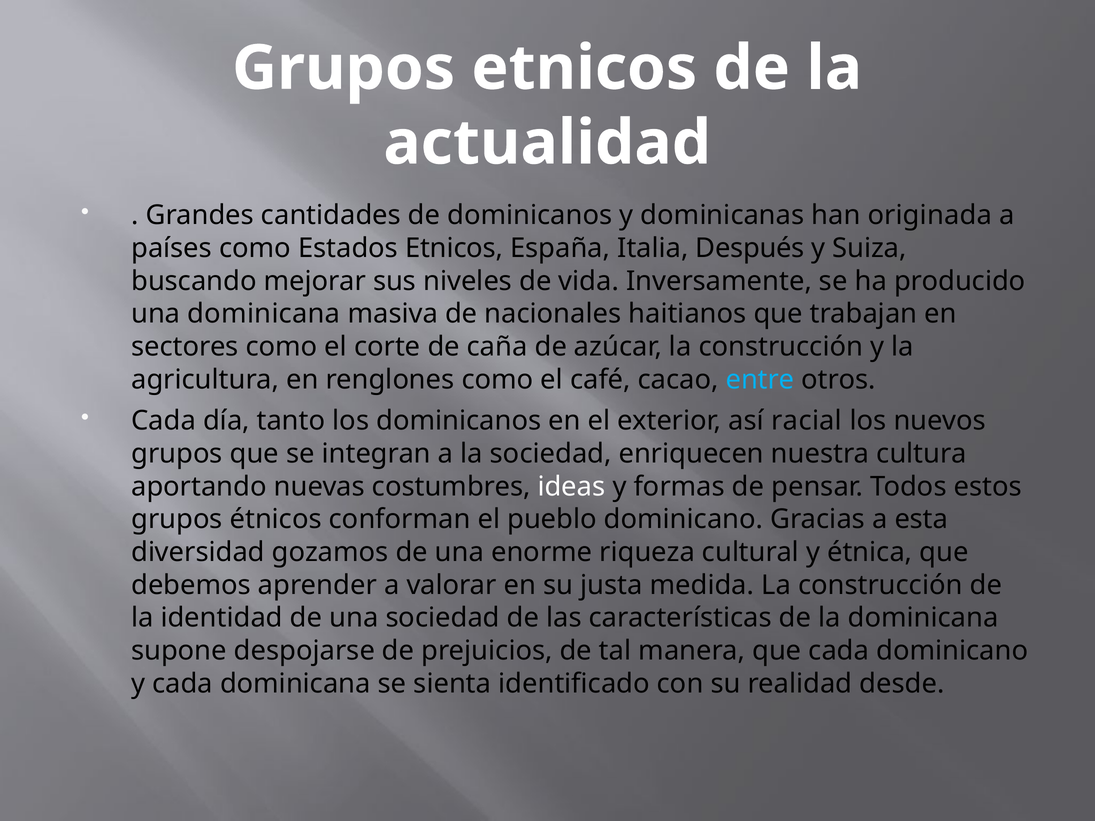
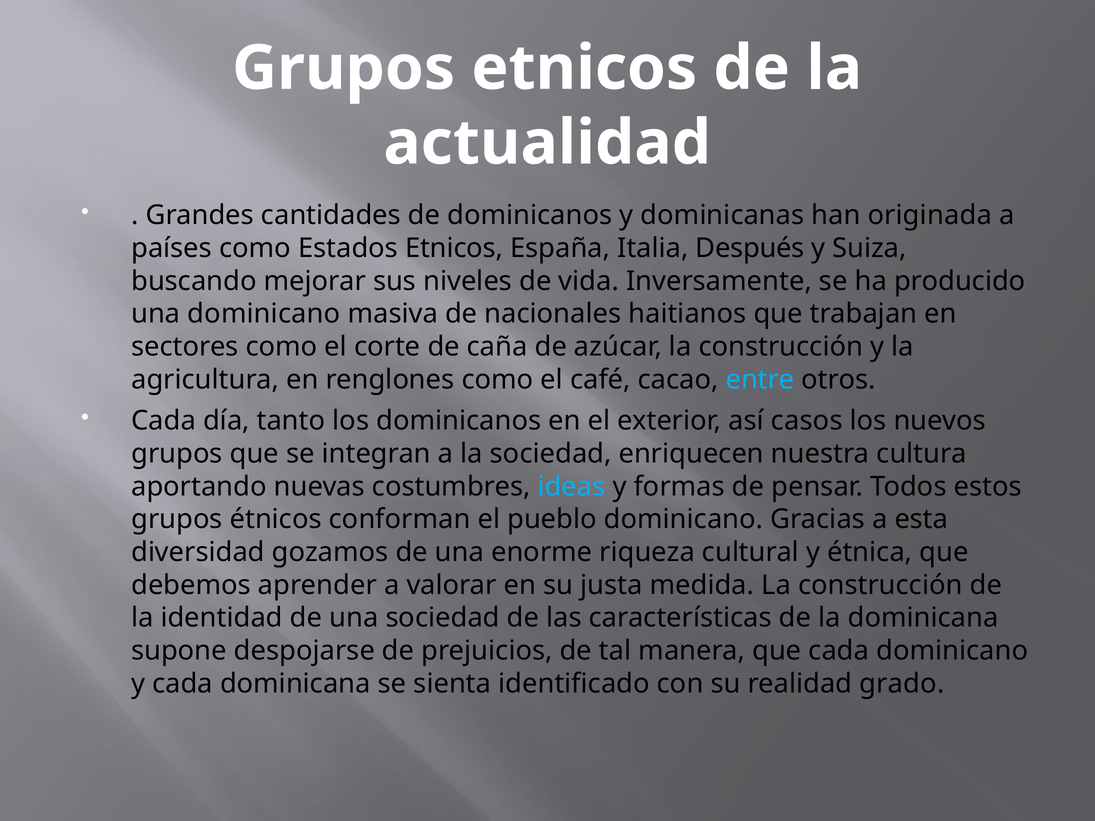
una dominicana: dominicana -> dominicano
racial: racial -> casos
ideas colour: white -> light blue
desde: desde -> grado
